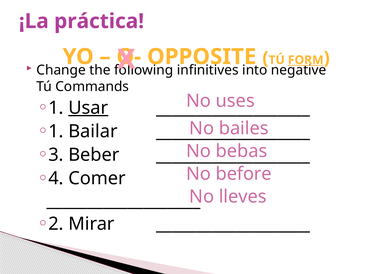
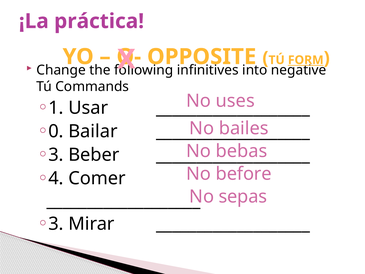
Usar underline: present -> none
1 at (56, 131): 1 -> 0
lleves: lleves -> sepas
2 at (56, 224): 2 -> 3
